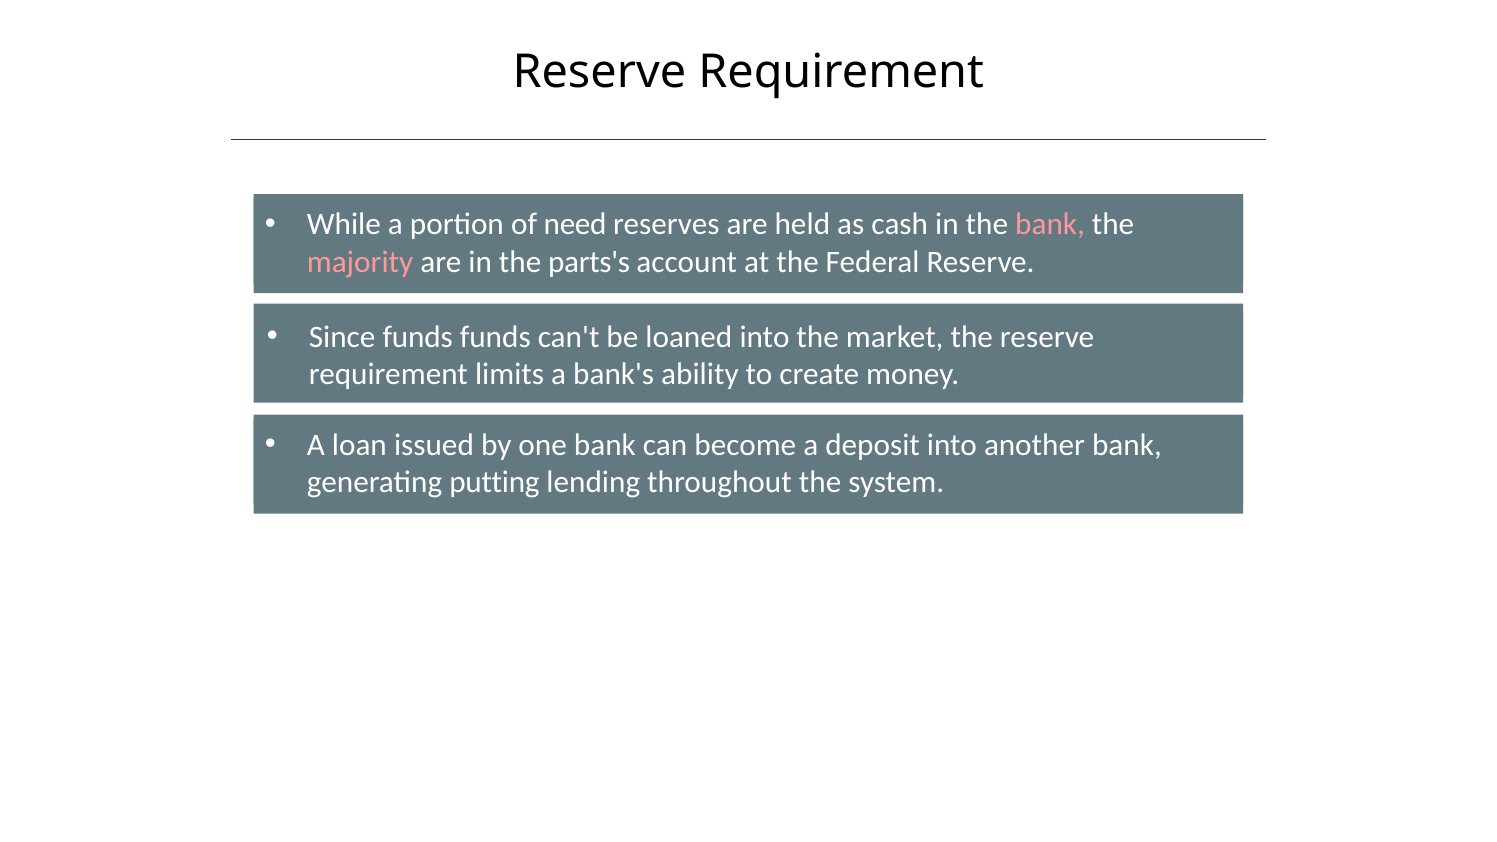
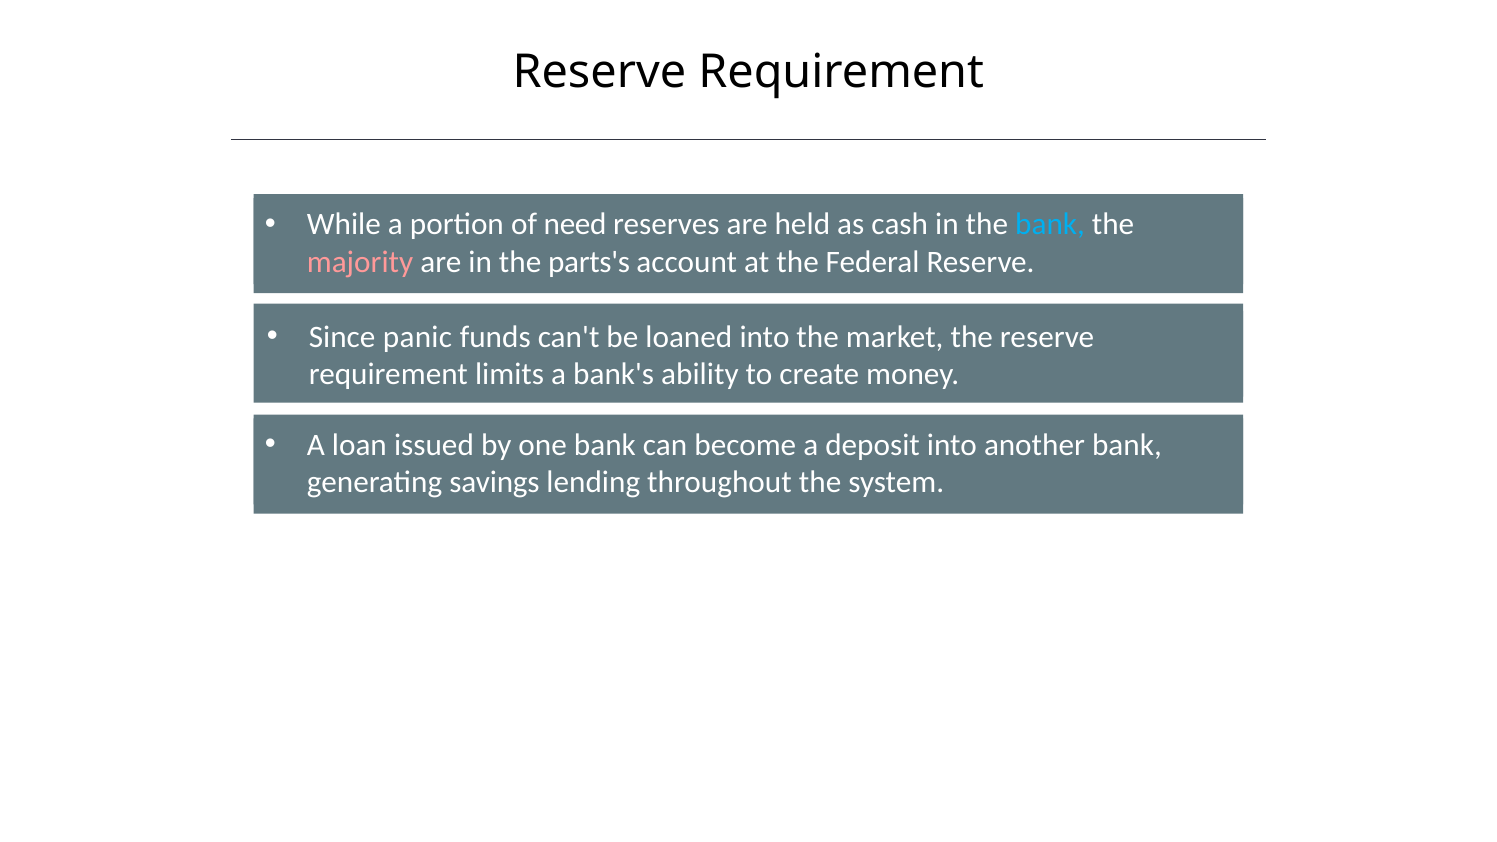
bank at (1050, 225) colour: pink -> light blue
Since funds: funds -> panic
putting: putting -> savings
